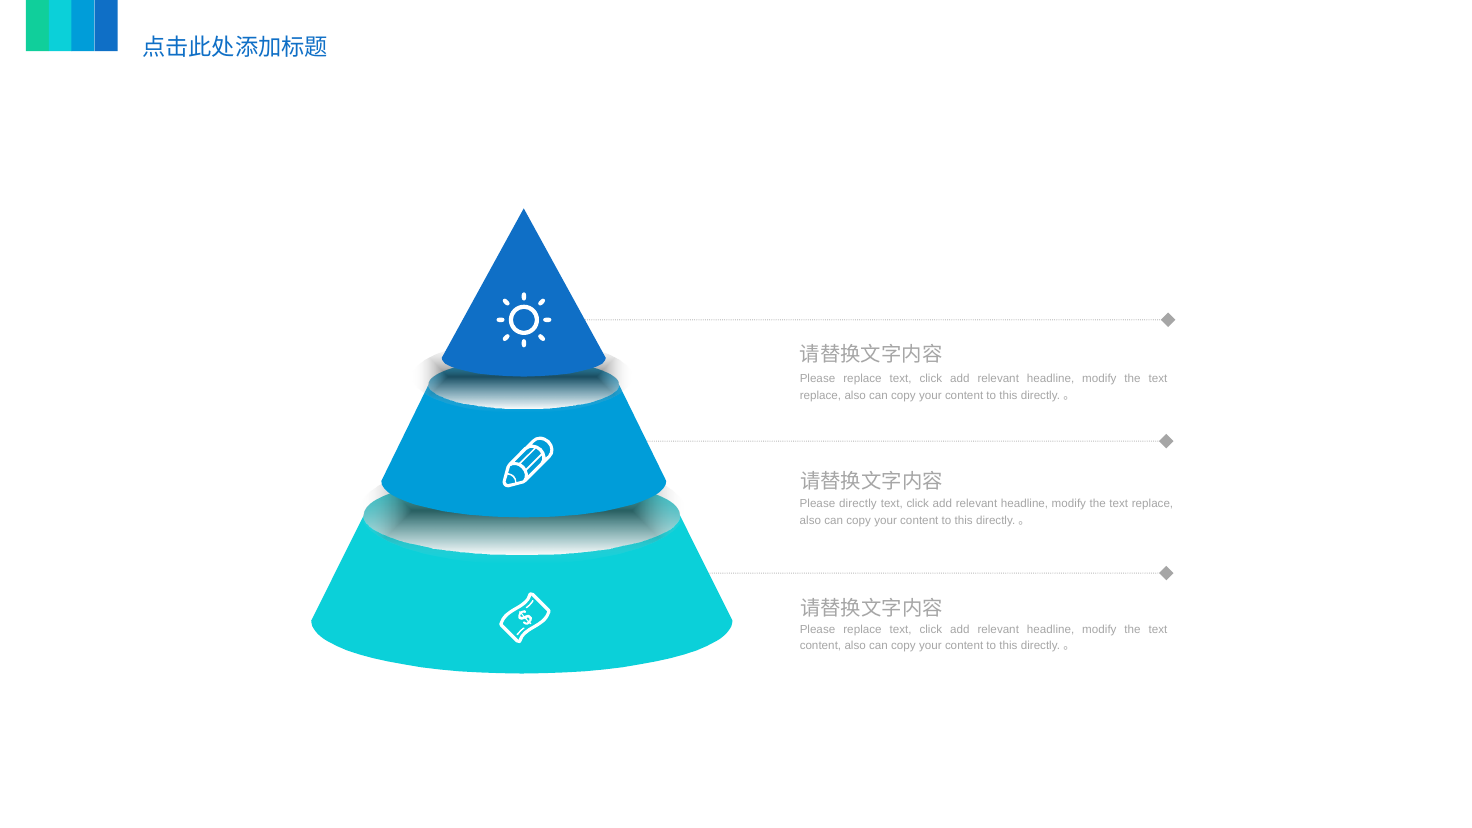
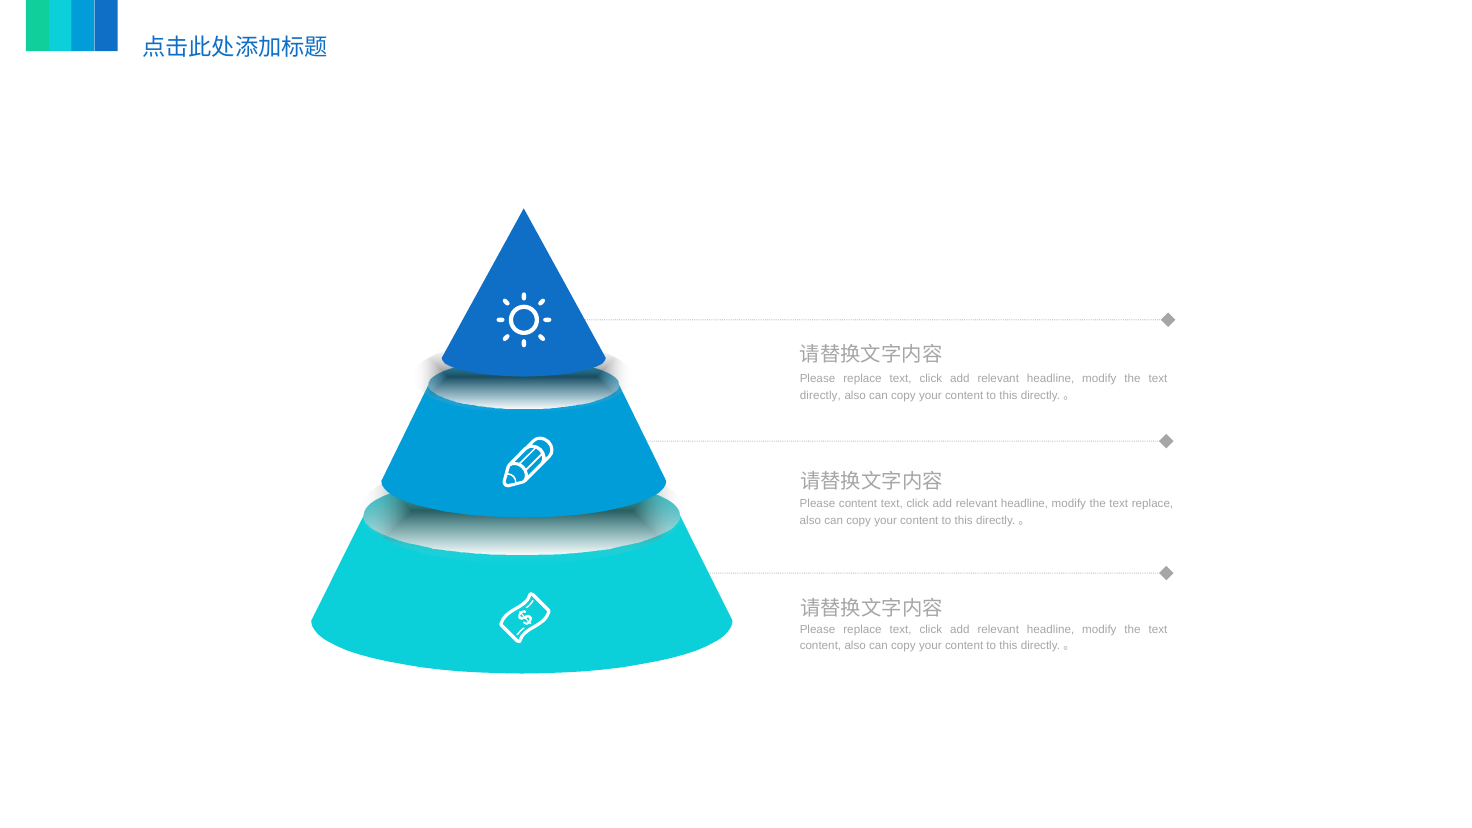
replace at (820, 395): replace -> directly
Please directly: directly -> content
